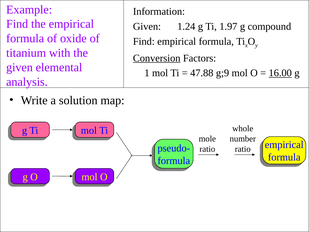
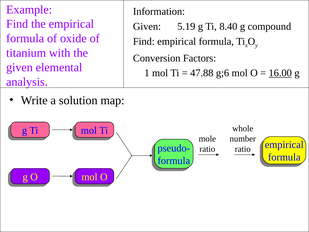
1.24: 1.24 -> 5.19
1.97: 1.97 -> 8.40
Conversion underline: present -> none
g;9: g;9 -> g;6
